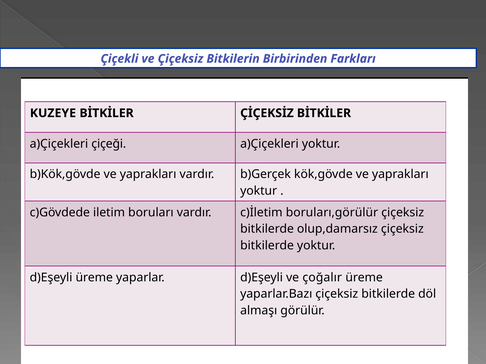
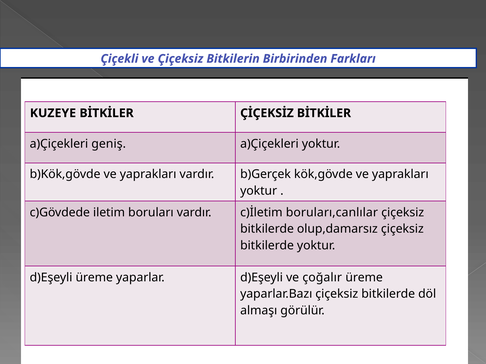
çiçeği: çiçeği -> geniş
boruları,görülür: boruları,görülür -> boruları,canlılar
